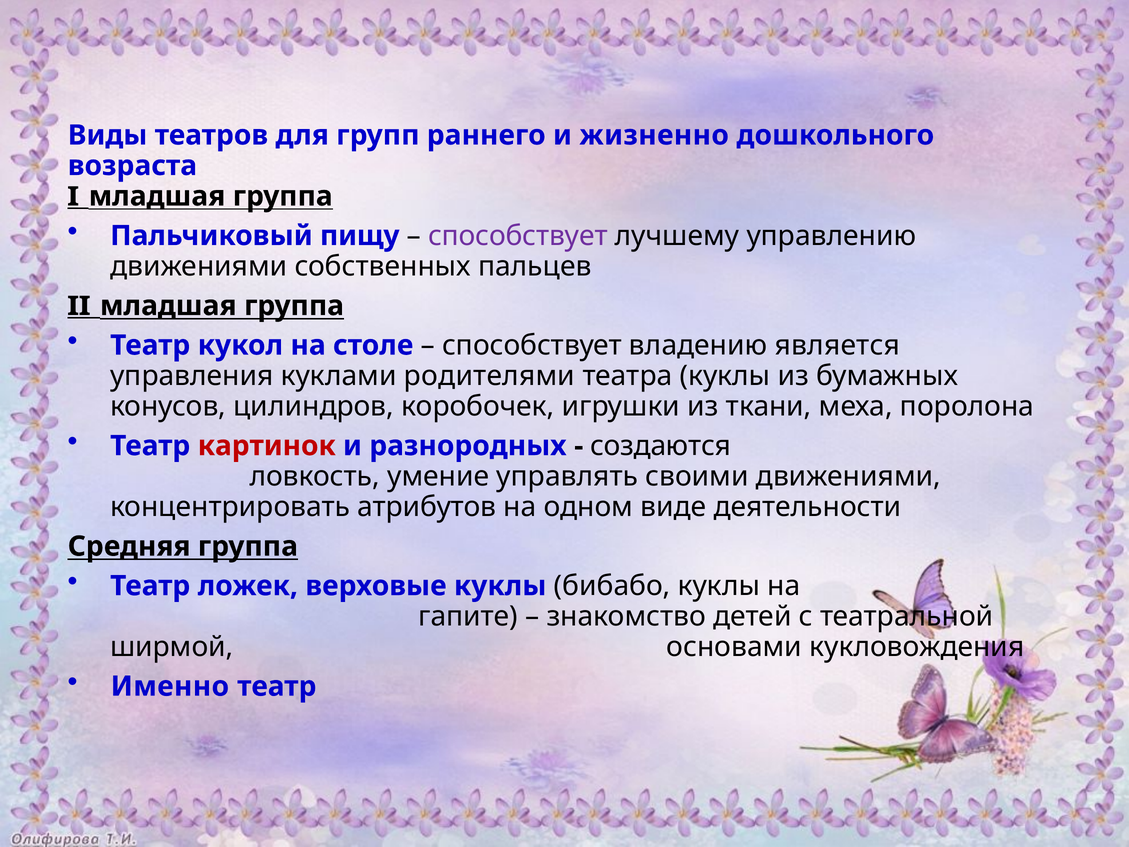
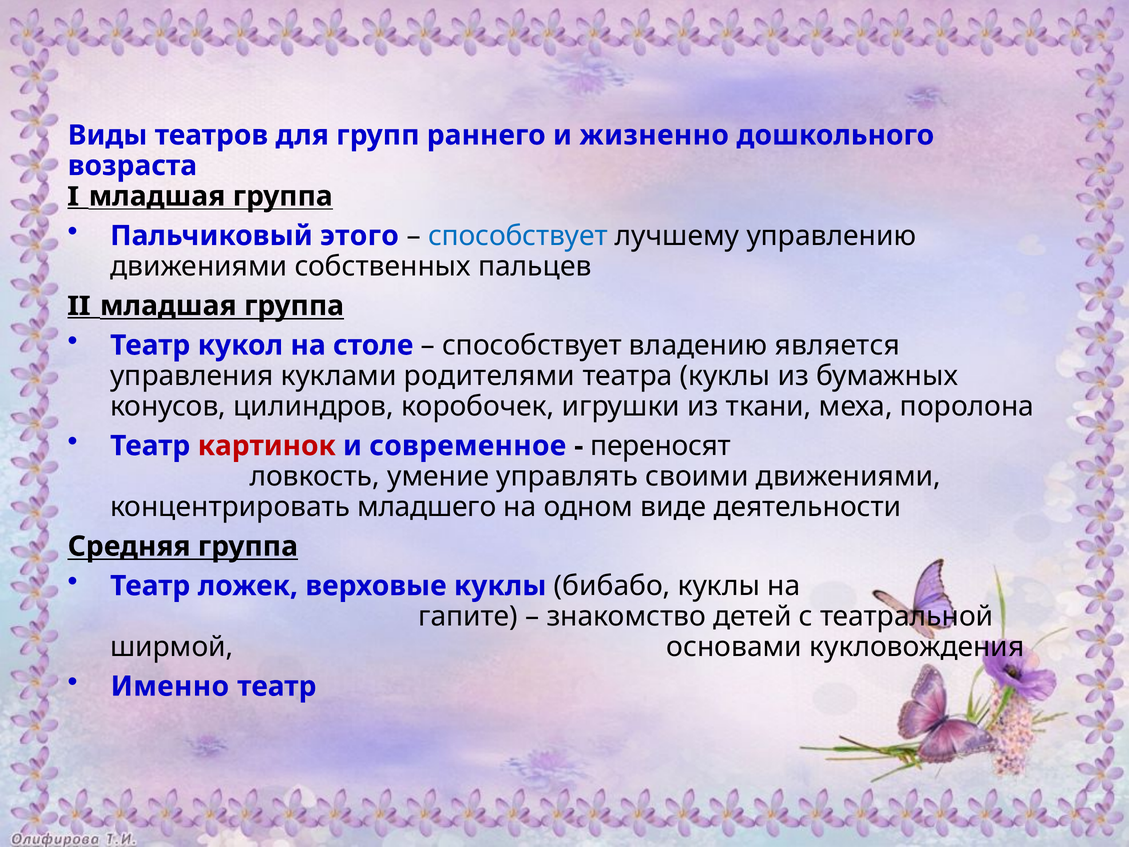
пищу: пищу -> этого
способствует at (518, 236) colour: purple -> blue
разнородных: разнородных -> современное
создаются: создаются -> переносят
атрибутов: атрибутов -> младшего
